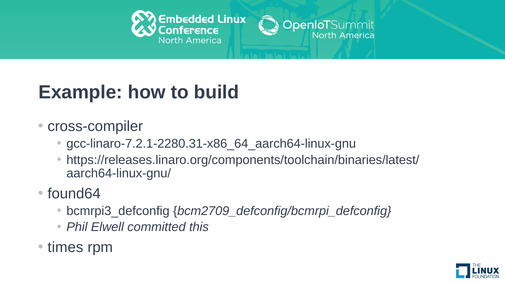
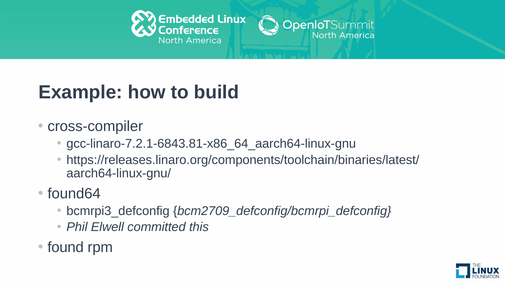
gcc-linaro-7.2.1-2280.31-x86_64_aarch64-linux-gnu: gcc-linaro-7.2.1-2280.31-x86_64_aarch64-linux-gnu -> gcc-linaro-7.2.1-6843.81-x86_64_aarch64-linux-gnu
times: times -> found
